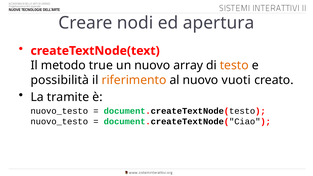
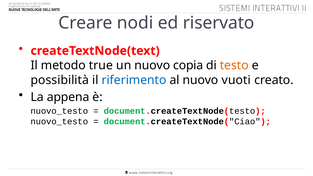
apertura: apertura -> riservato
array: array -> copia
riferimento colour: orange -> blue
tramite: tramite -> appena
